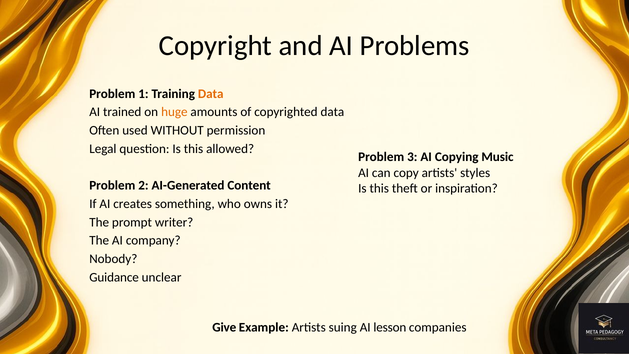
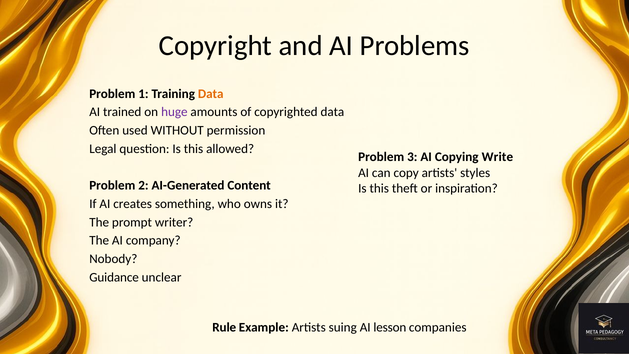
huge colour: orange -> purple
Music: Music -> Write
Give: Give -> Rule
